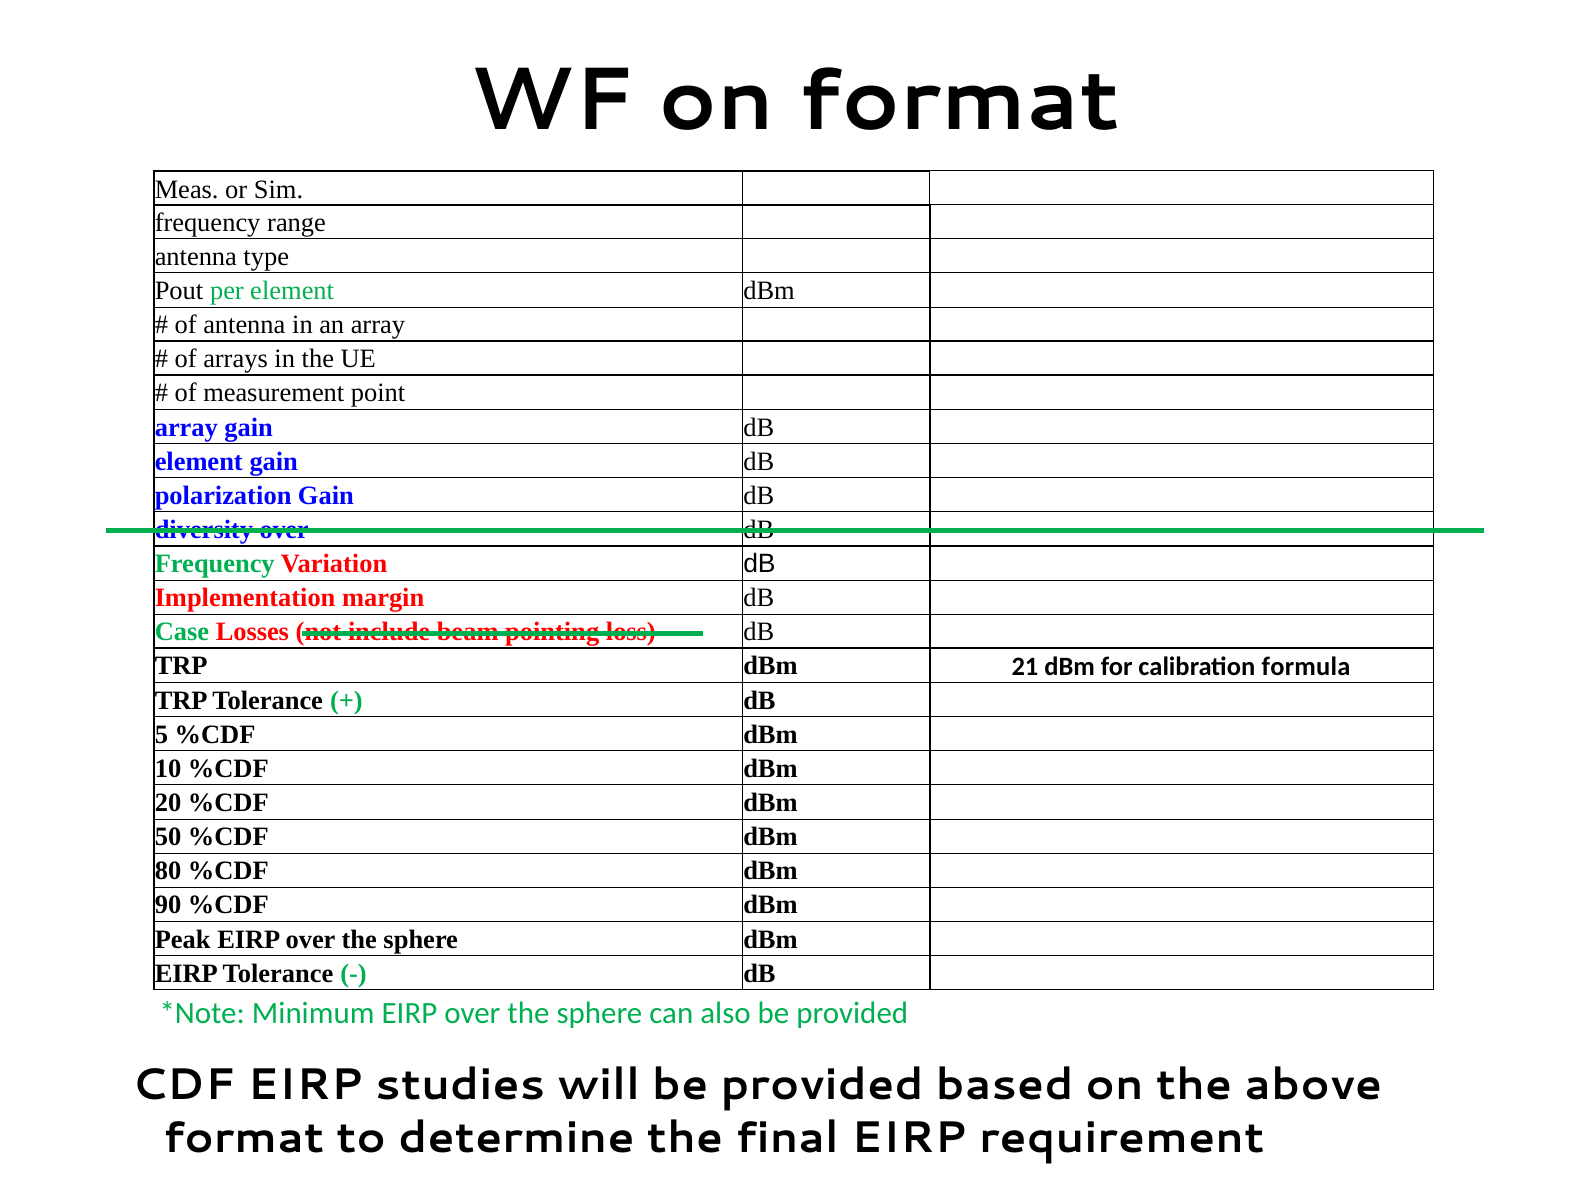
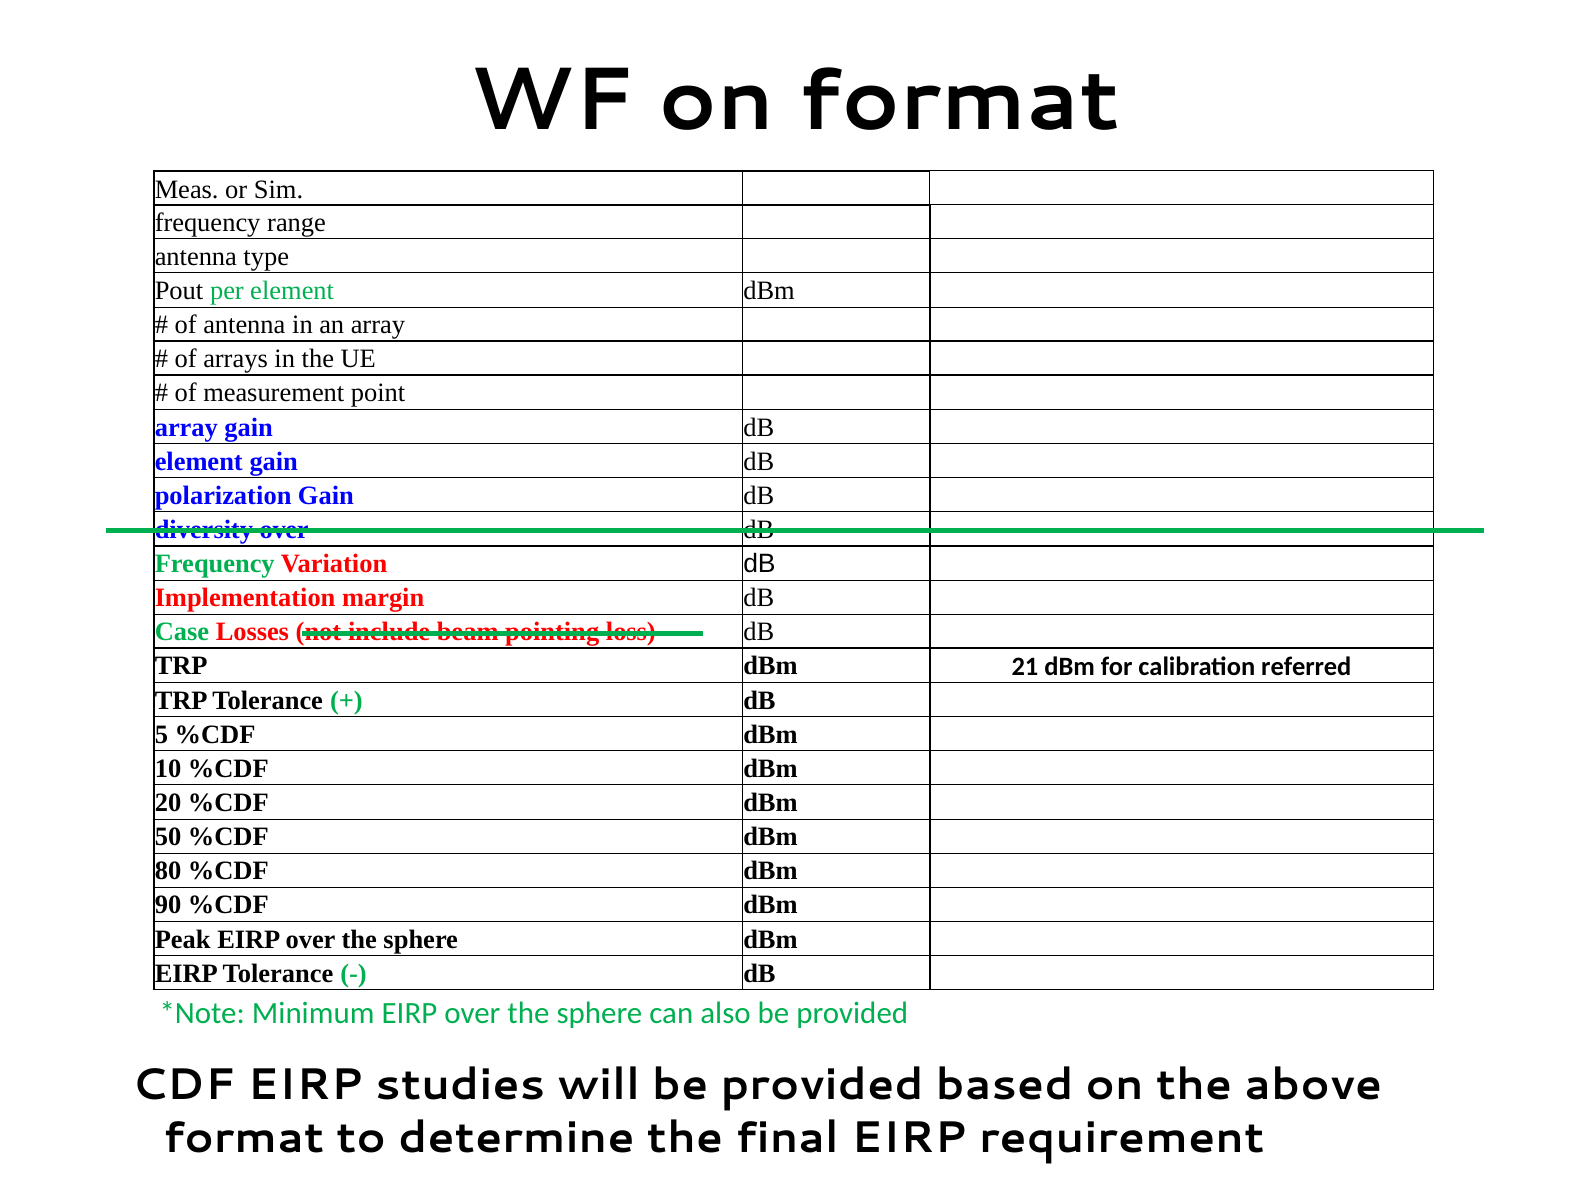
formula: formula -> referred
